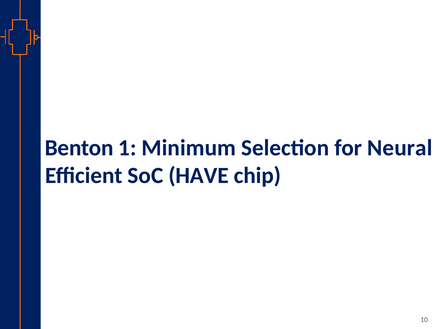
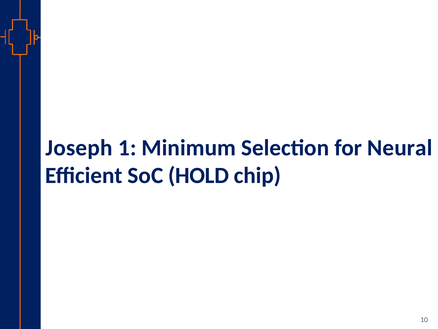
Benton: Benton -> Joseph
HAVE: HAVE -> HOLD
